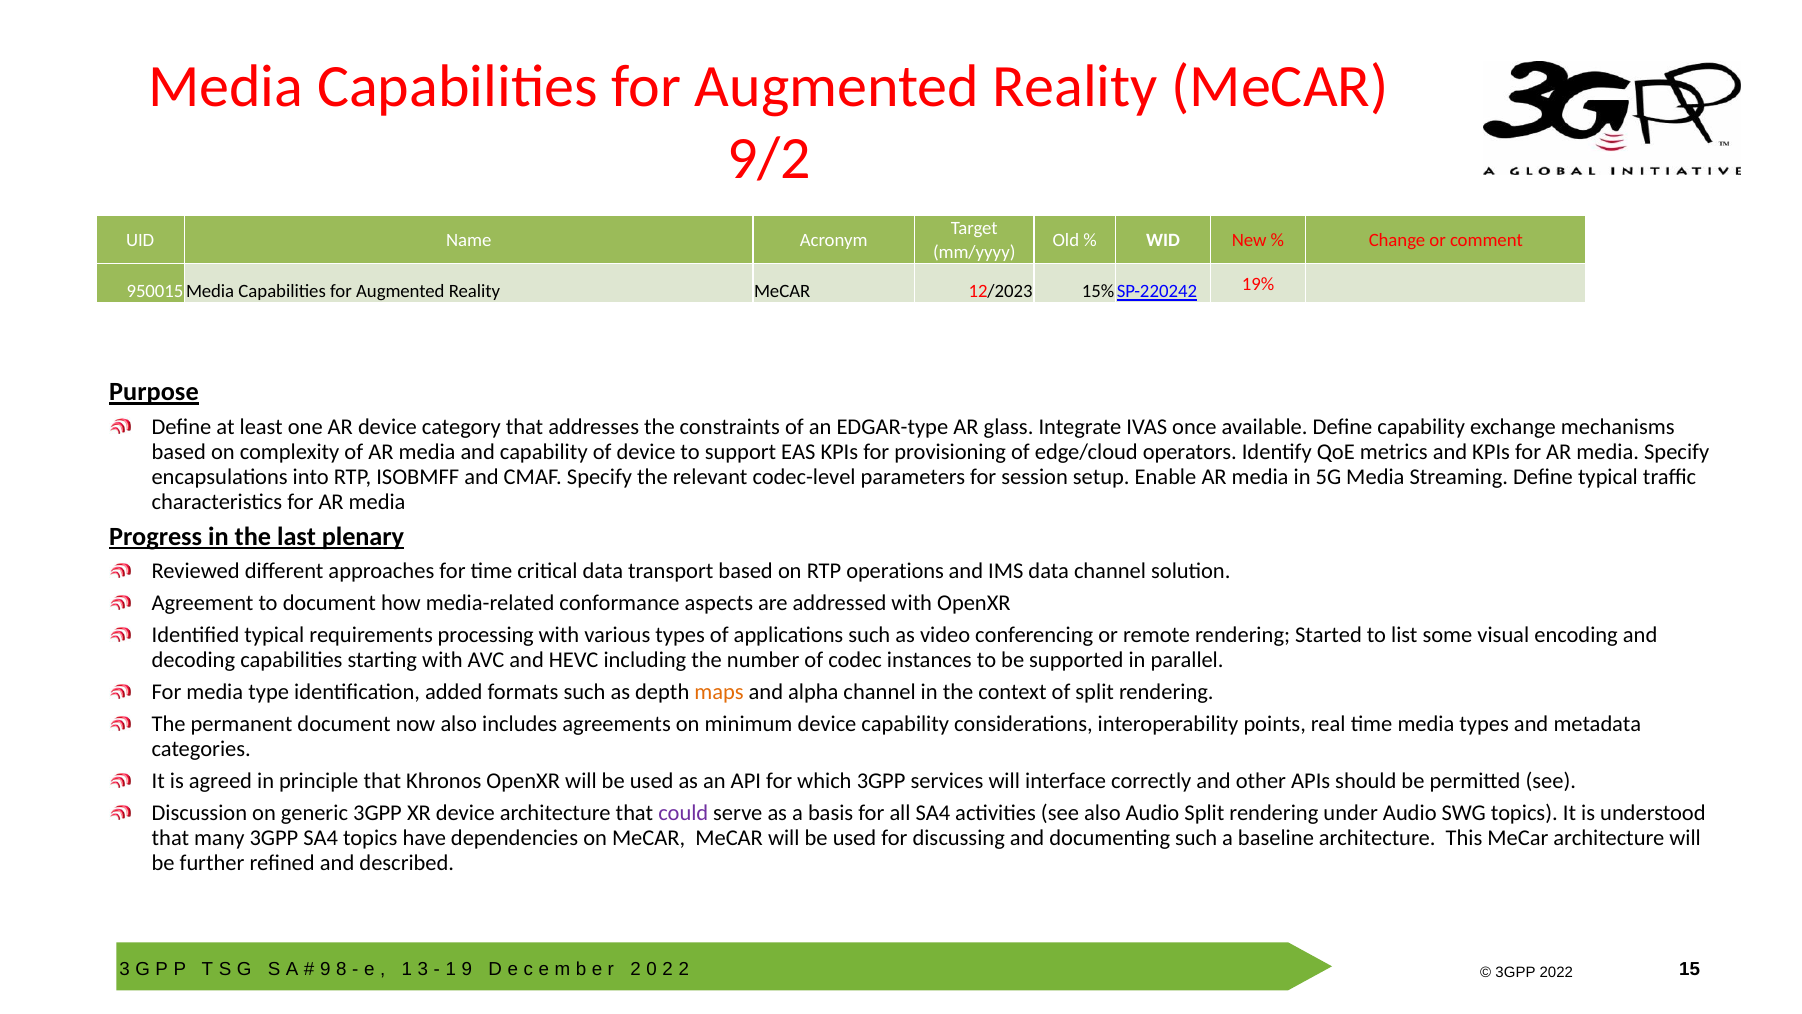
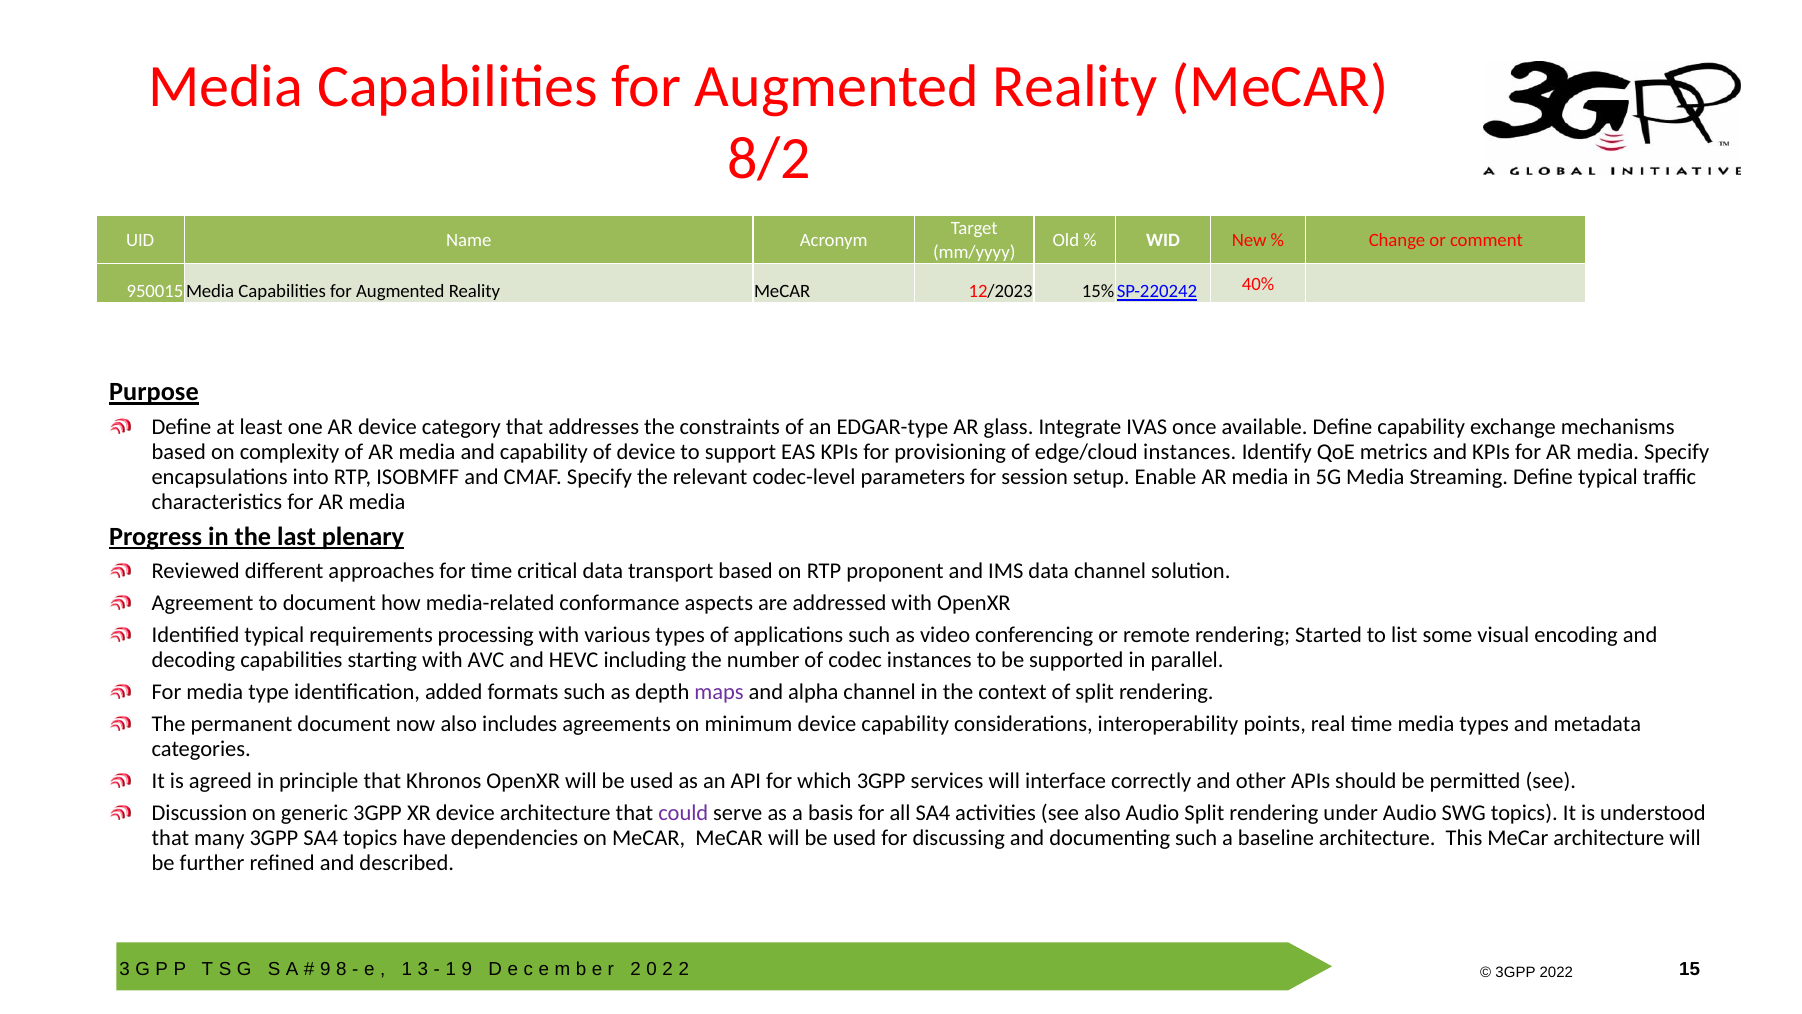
9/2: 9/2 -> 8/2
19%: 19% -> 40%
edge/cloud operators: operators -> instances
operations: operations -> proponent
maps colour: orange -> purple
